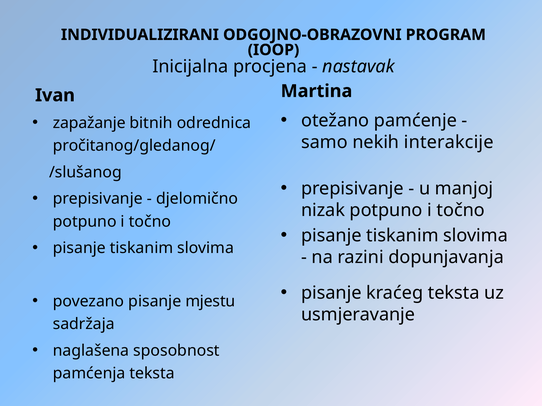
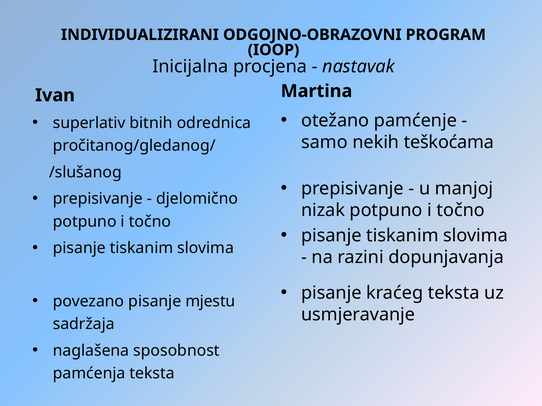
zapažanje: zapažanje -> superlativ
interakcije: interakcije -> teškoćama
